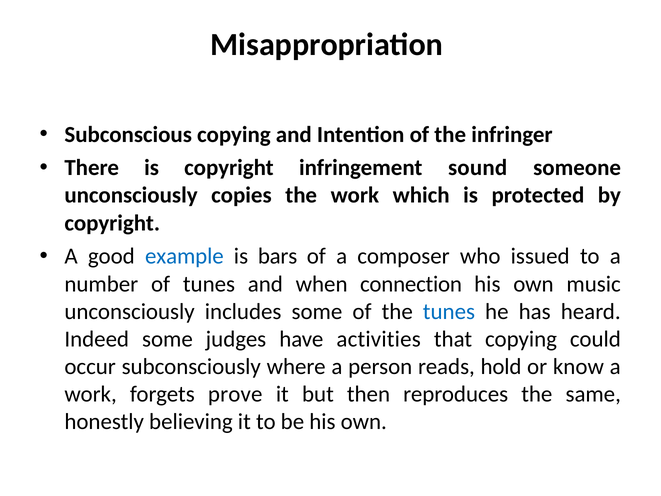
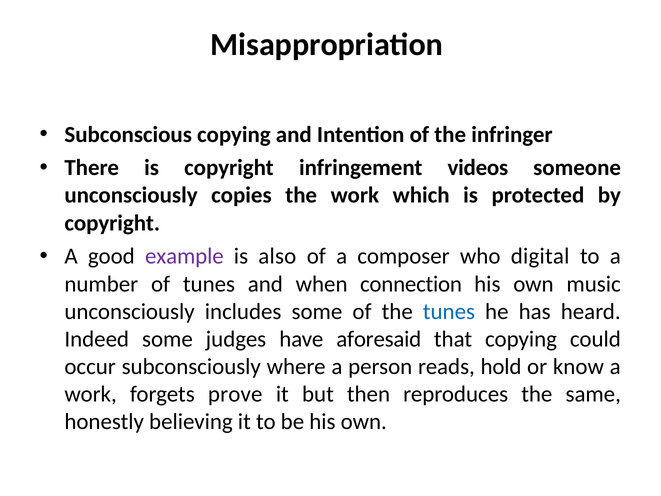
sound: sound -> videos
example colour: blue -> purple
bars: bars -> also
issued: issued -> digital
activities: activities -> aforesaid
